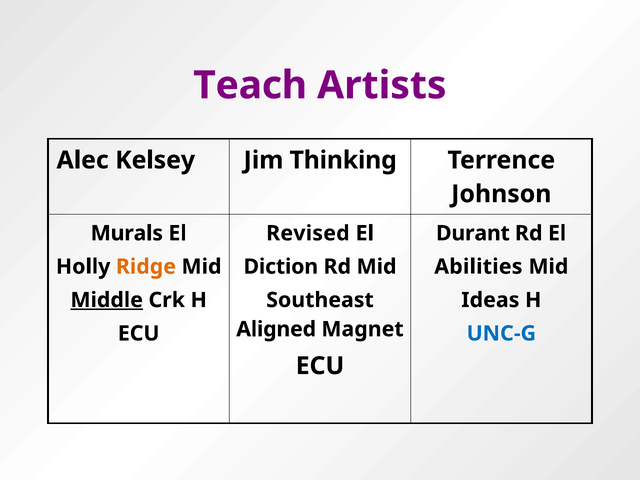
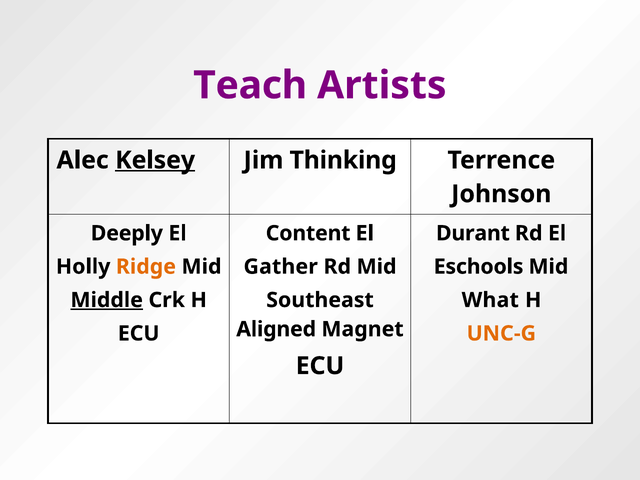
Kelsey underline: none -> present
Murals: Murals -> Deeply
Revised: Revised -> Content
Diction: Diction -> Gather
Abilities: Abilities -> Eschools
Ideas: Ideas -> What
UNC-G colour: blue -> orange
